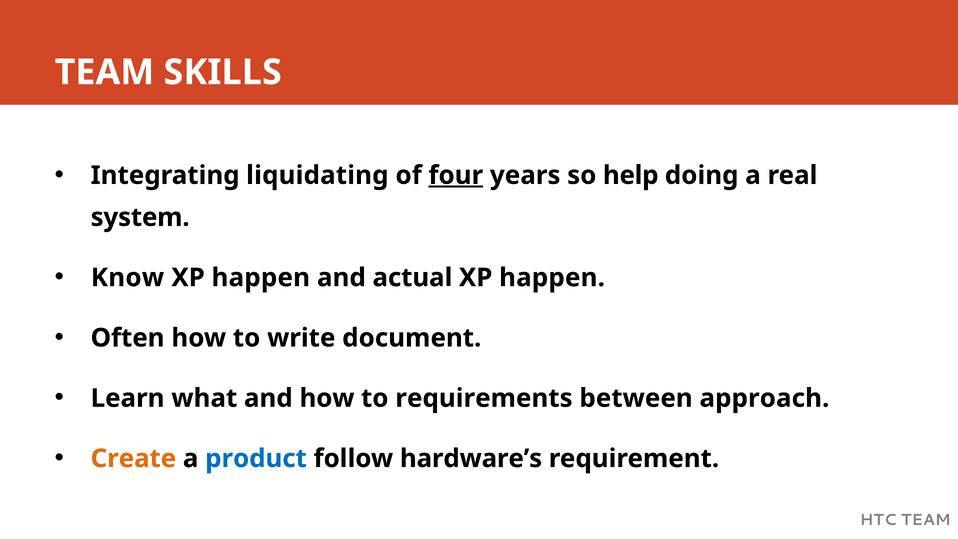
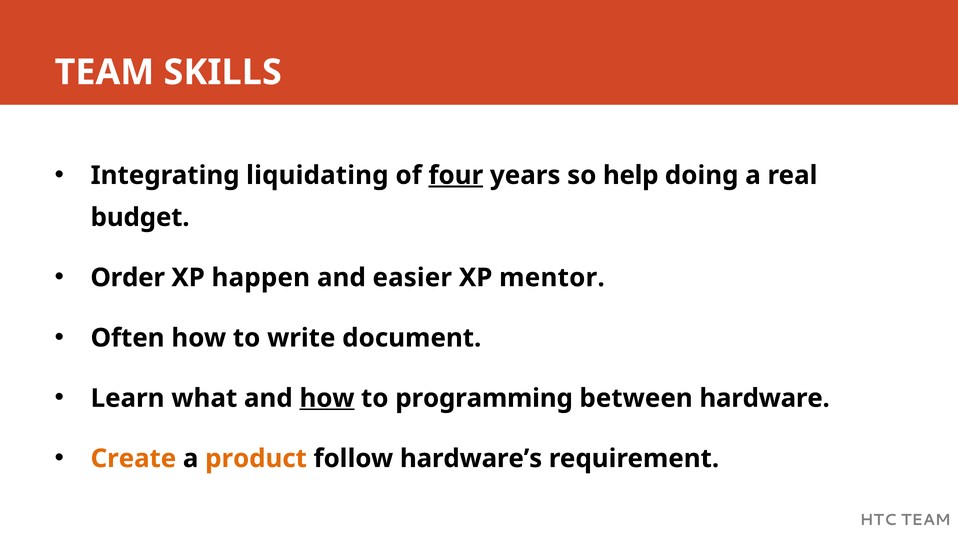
system: system -> budget
Know: Know -> Order
actual: actual -> easier
happen at (552, 278): happen -> mentor
how at (327, 398) underline: none -> present
requirements: requirements -> programming
approach: approach -> hardware
product colour: blue -> orange
